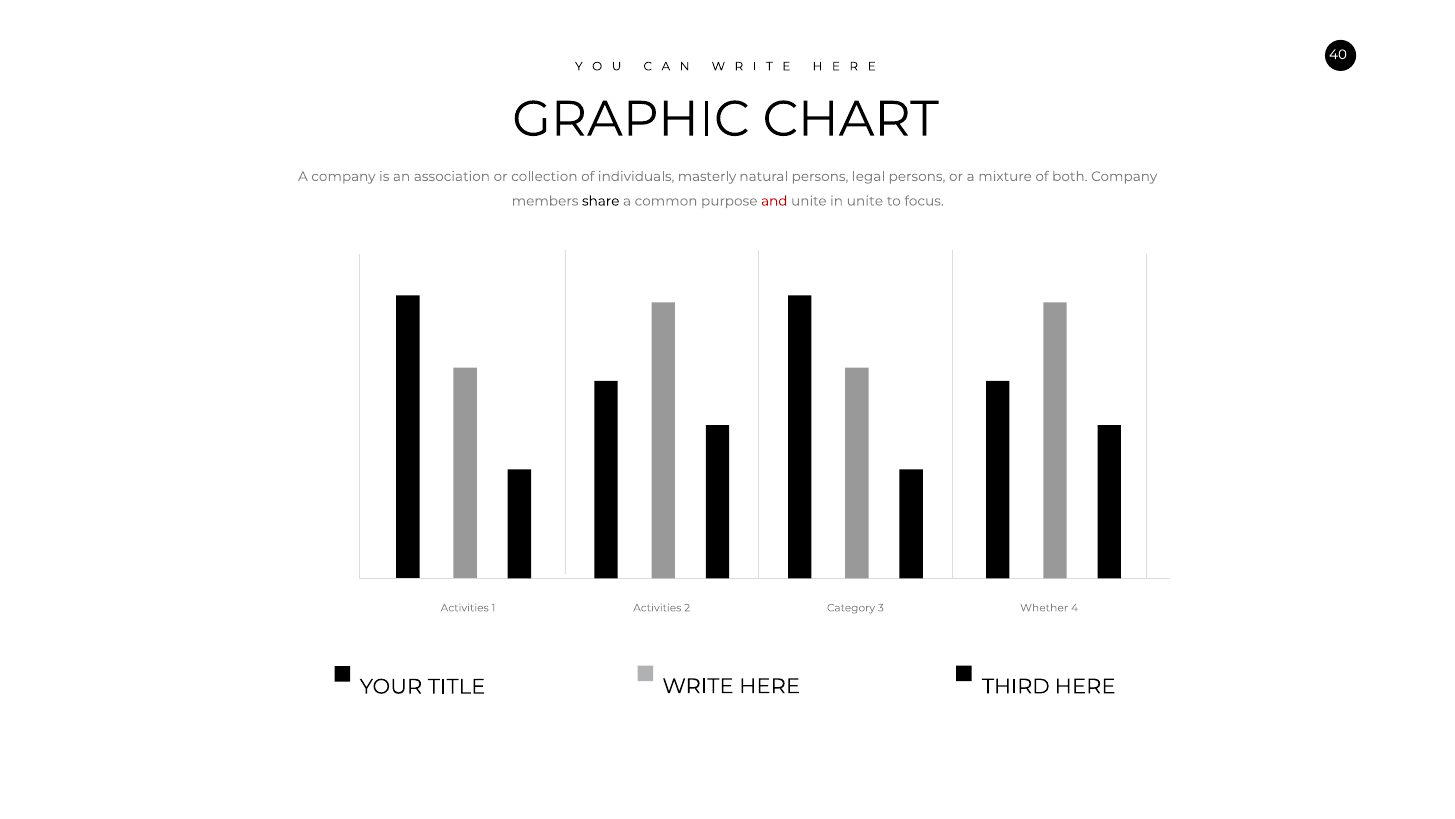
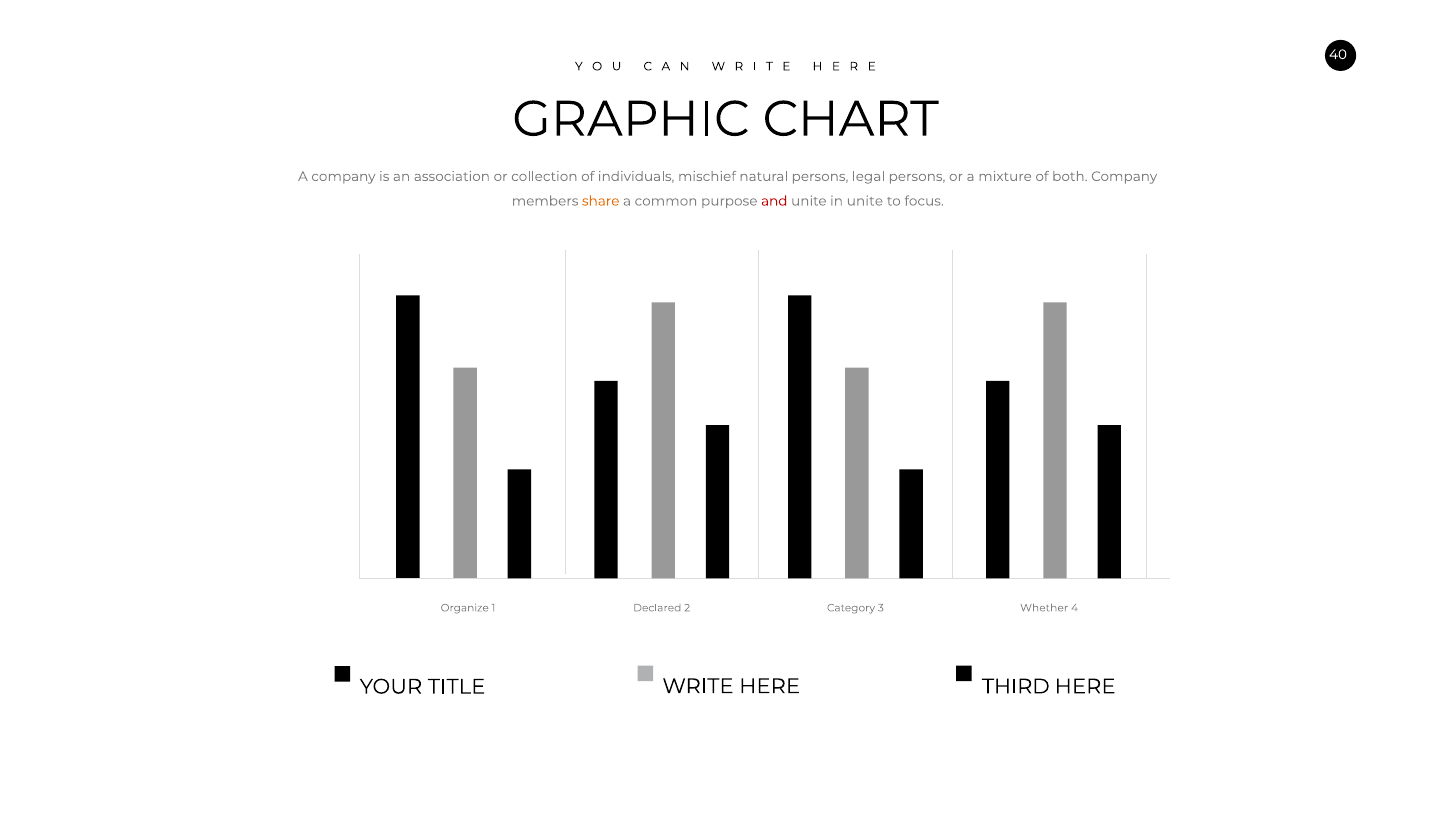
masterly: masterly -> mischief
share colour: black -> orange
Activities at (465, 608): Activities -> Organize
1 Activities: Activities -> Declared
